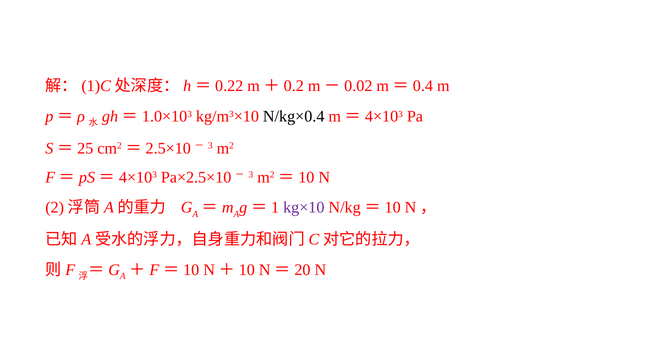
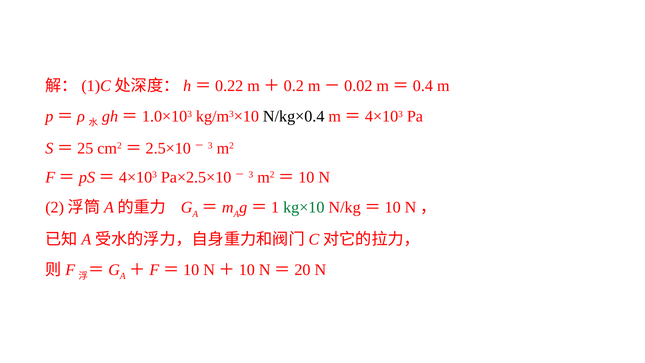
kg×10 colour: purple -> green
